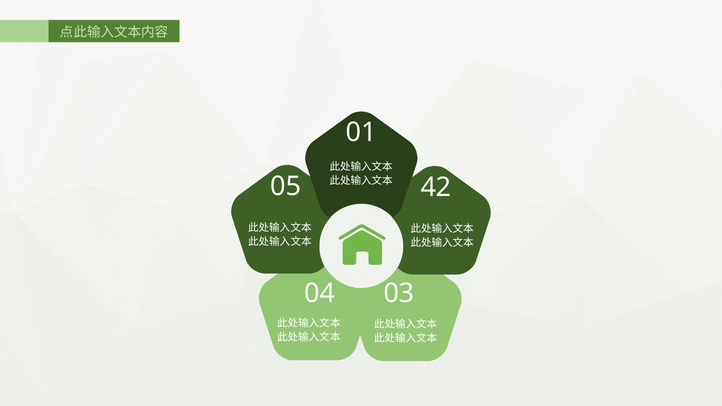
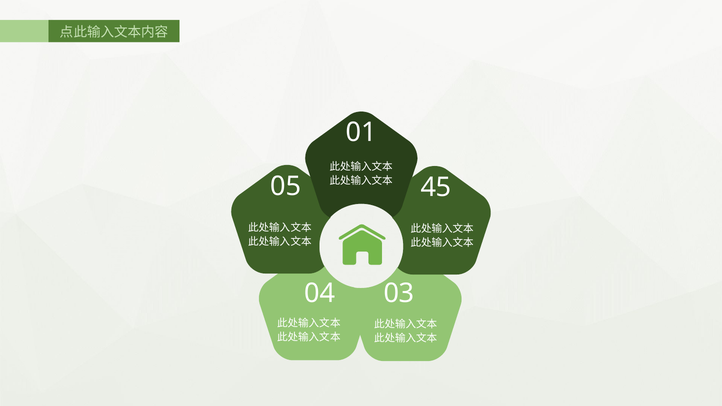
42: 42 -> 45
